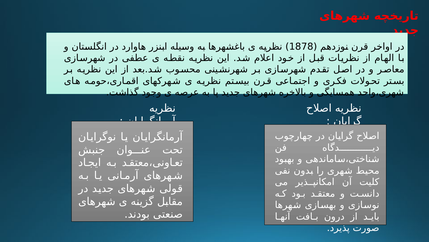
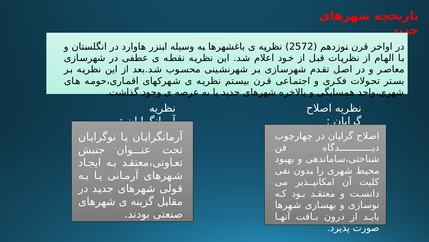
1878: 1878 -> 2572
